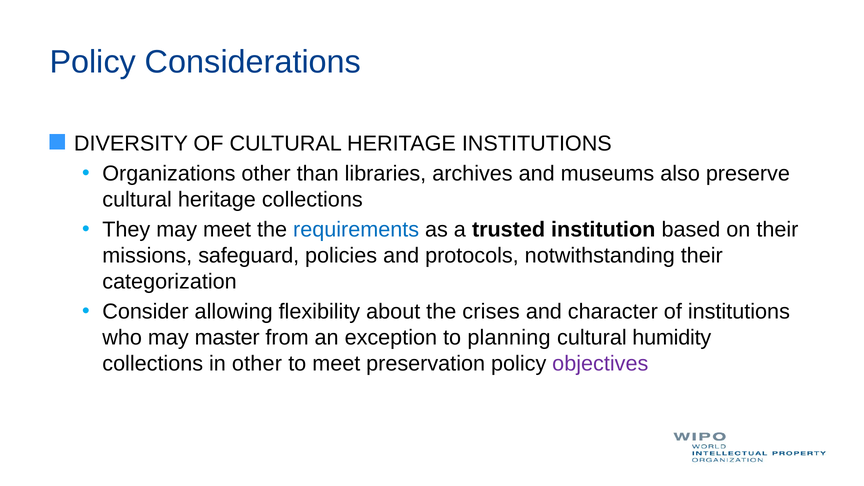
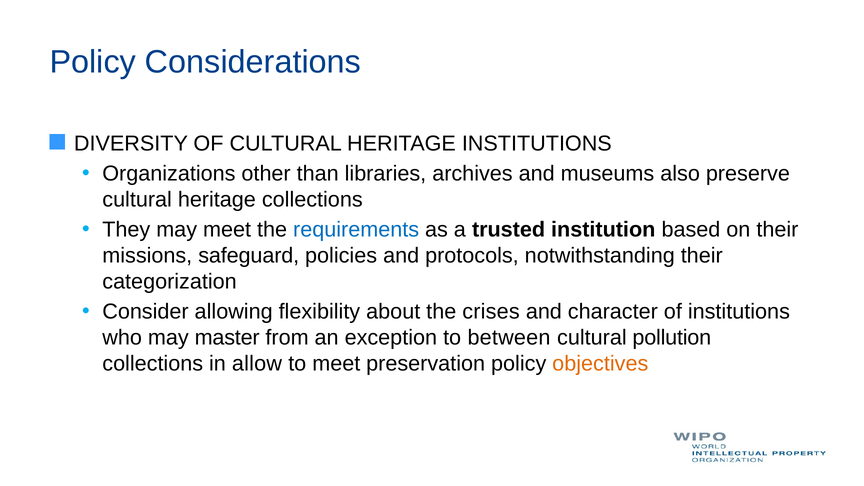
planning: planning -> between
humidity: humidity -> pollution
in other: other -> allow
objectives colour: purple -> orange
